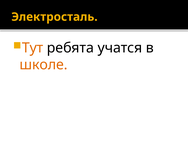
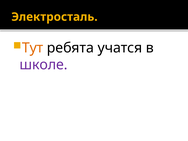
школе colour: orange -> purple
